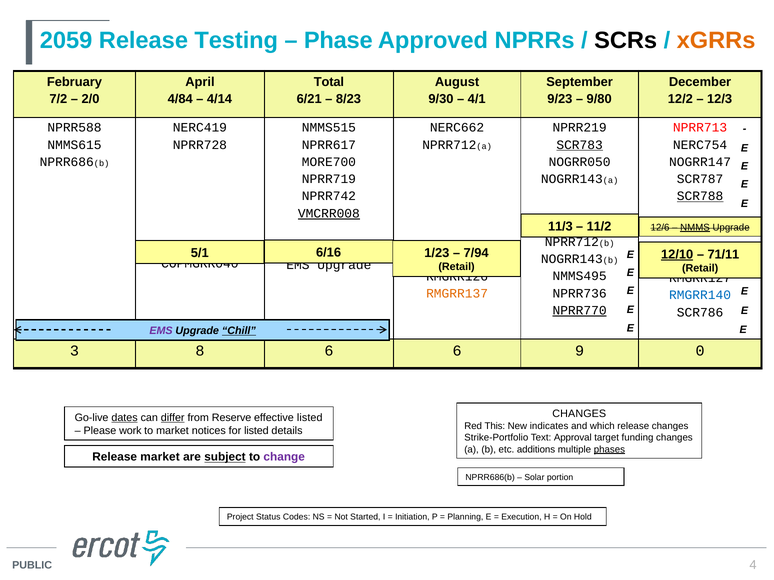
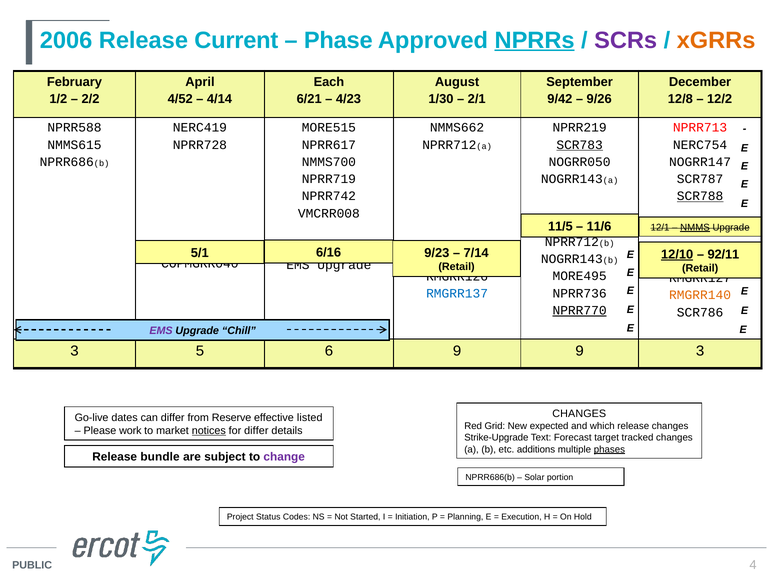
2059: 2059 -> 2006
Testing: Testing -> Current
NPRRs underline: none -> present
SCRs colour: black -> purple
Total: Total -> Each
7/2: 7/2 -> 1/2
2/0: 2/0 -> 2/2
4/84: 4/84 -> 4/52
8/23: 8/23 -> 4/23
9/30: 9/30 -> 1/30
4/1: 4/1 -> 2/1
9/23: 9/23 -> 9/42
9/80: 9/80 -> 9/26
12/2: 12/2 -> 12/8
12/3: 12/3 -> 12/2
NMMS515: NMMS515 -> MORE515
NERC662: NERC662 -> NMMS662
MORE700: MORE700 -> NMMS700
VMCRR008 underline: present -> none
11/3: 11/3 -> 11/5
11/2: 11/2 -> 11/6
12/6: 12/6 -> 12/1
71/11: 71/11 -> 92/11
1/23: 1/23 -> 9/23
7/94: 7/94 -> 7/14
NMMS495: NMMS495 -> MORE495
RMGRR137 colour: orange -> blue
RMGRR140 colour: blue -> orange
Chill underline: present -> none
8: 8 -> 5
6 6: 6 -> 9
9 0: 0 -> 3
dates underline: present -> none
differ at (173, 418) underline: present -> none
This: This -> Grid
indicates: indicates -> expected
notices underline: none -> present
for listed: listed -> differ
Strike-Portfolio: Strike-Portfolio -> Strike-Upgrade
Approval: Approval -> Forecast
funding: funding -> tracked
Release market: market -> bundle
subject underline: present -> none
